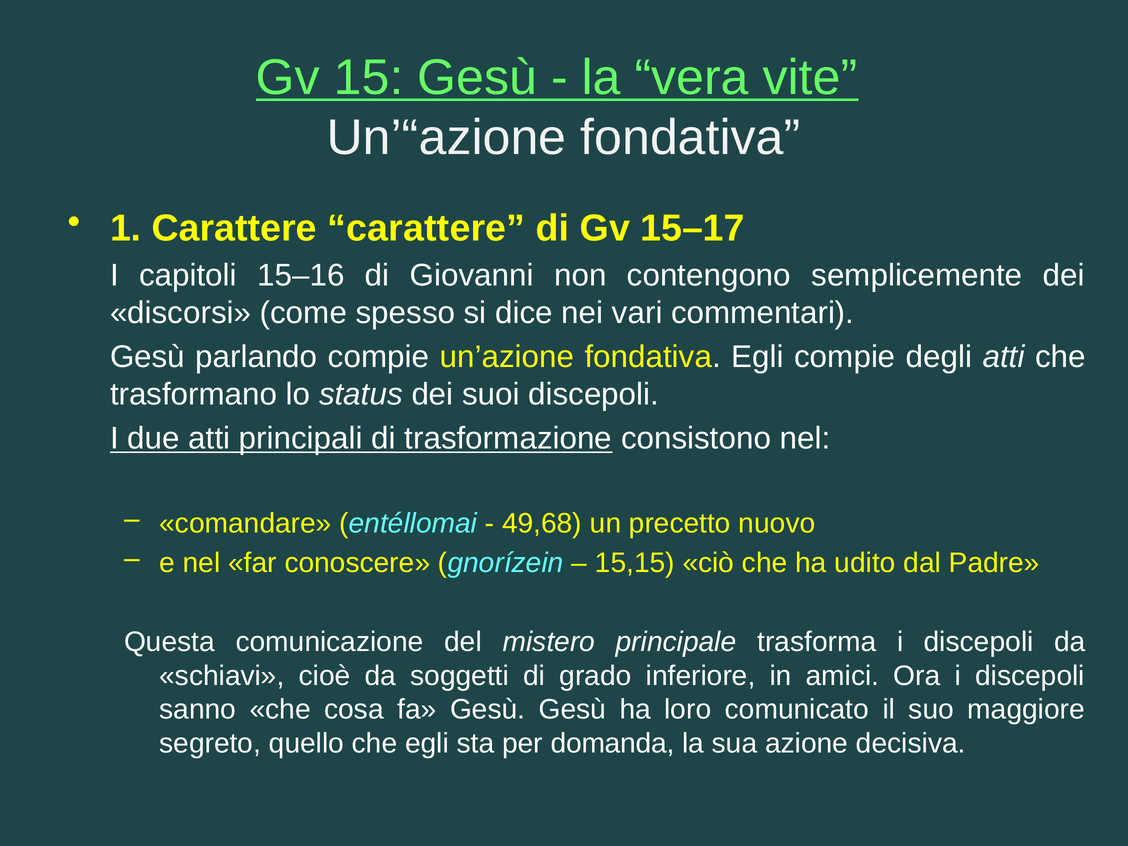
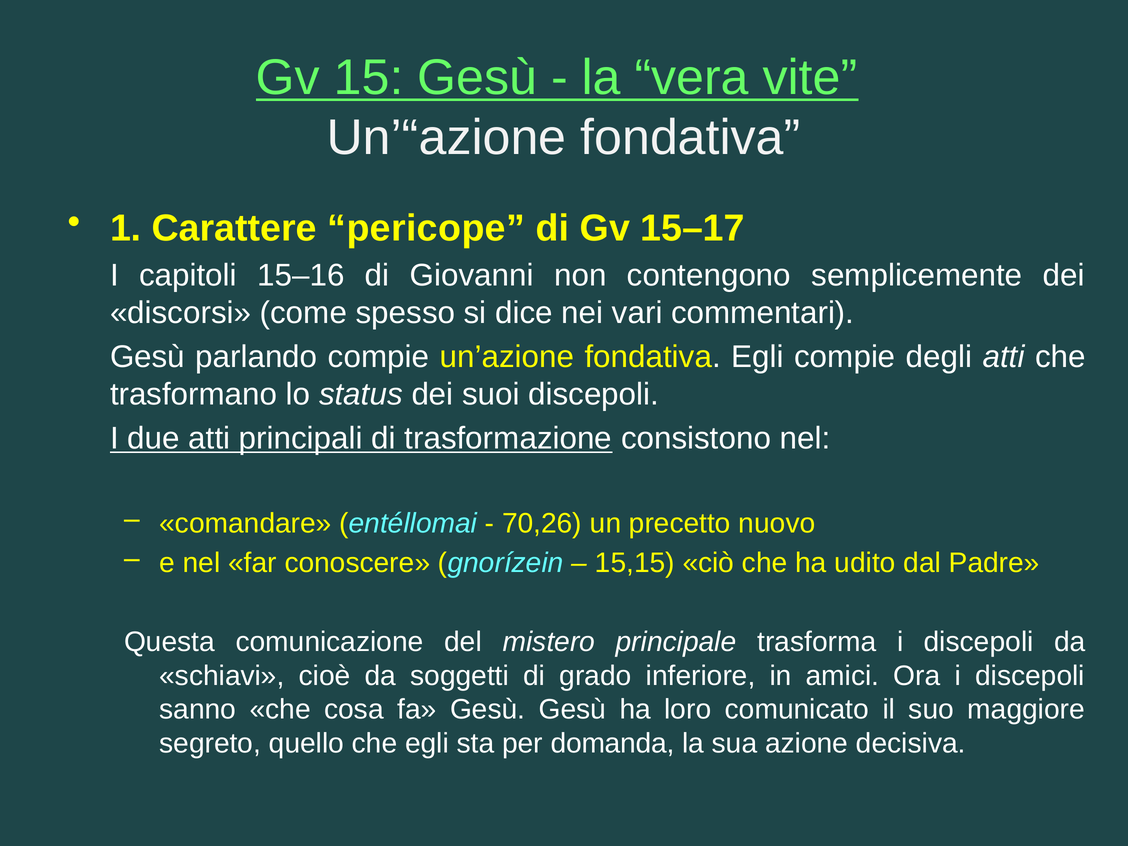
Carattere carattere: carattere -> pericope
49,68: 49,68 -> 70,26
